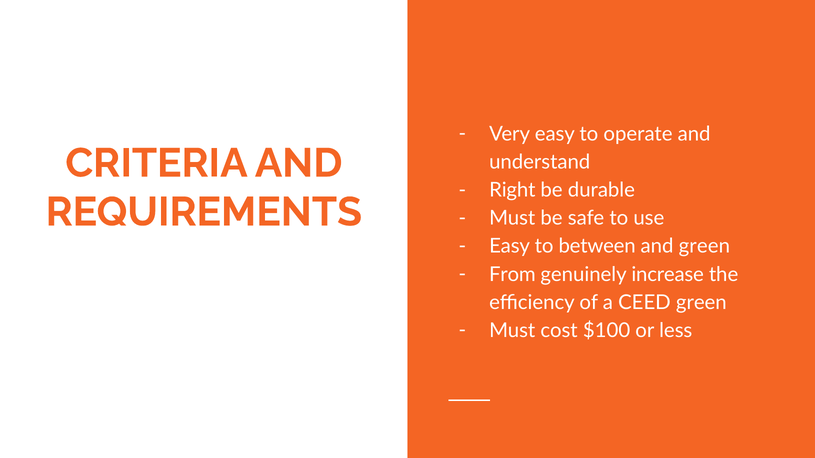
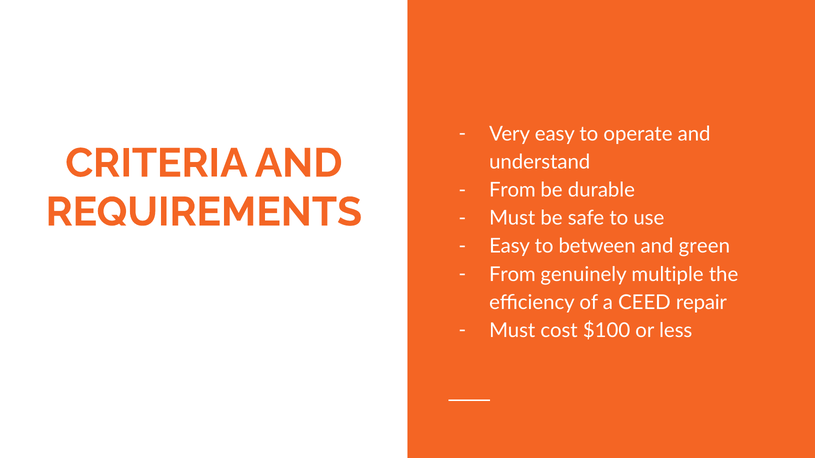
Right at (512, 190): Right -> From
increase: increase -> multiple
CEED green: green -> repair
